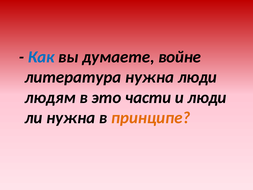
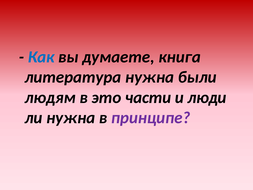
войне: войне -> книга
нужна люди: люди -> были
принципе colour: orange -> purple
